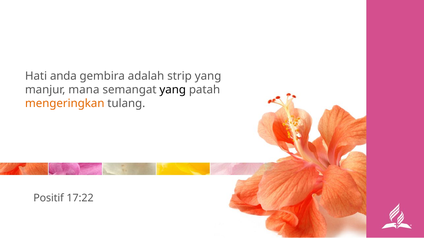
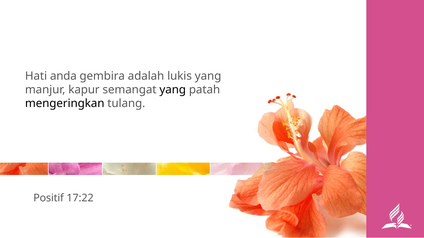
strip: strip -> lukis
mana: mana -> kapur
mengeringkan colour: orange -> black
